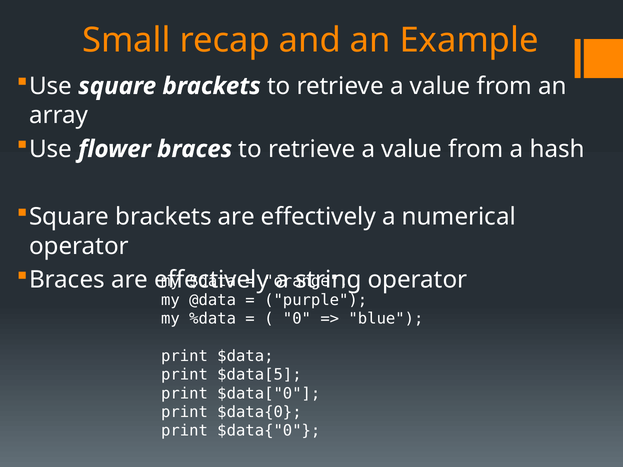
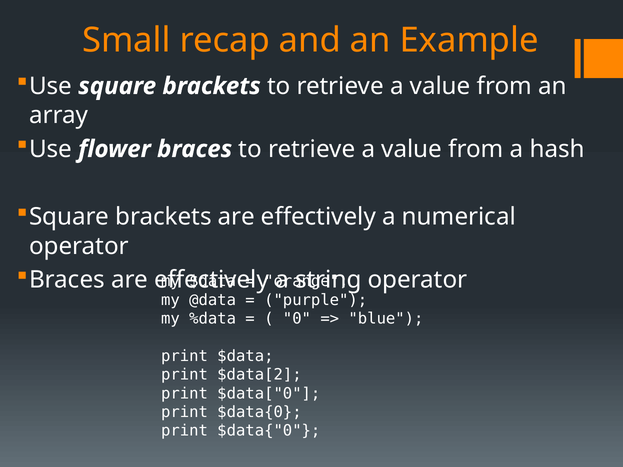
$data[5: $data[5 -> $data[2
